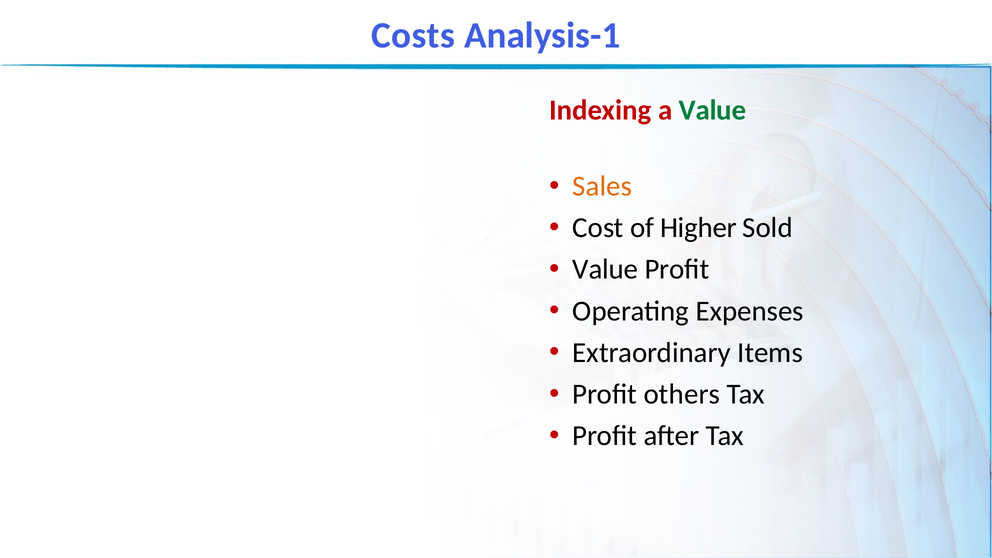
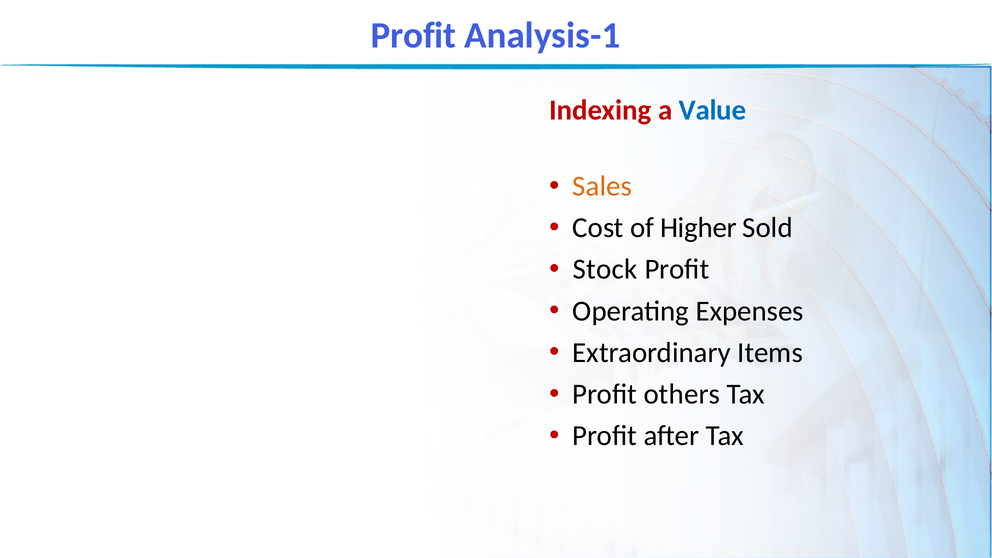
Costs at (413, 35): Costs -> Profit
Value at (712, 110) colour: green -> blue
Value at (605, 269): Value -> Stock
